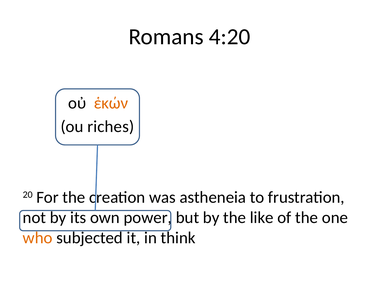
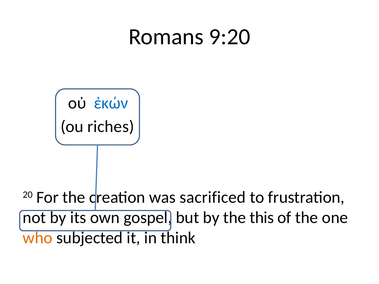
4:20: 4:20 -> 9:20
ἑκών colour: orange -> blue
astheneia: astheneia -> sacrificed
power: power -> gospel
like: like -> this
